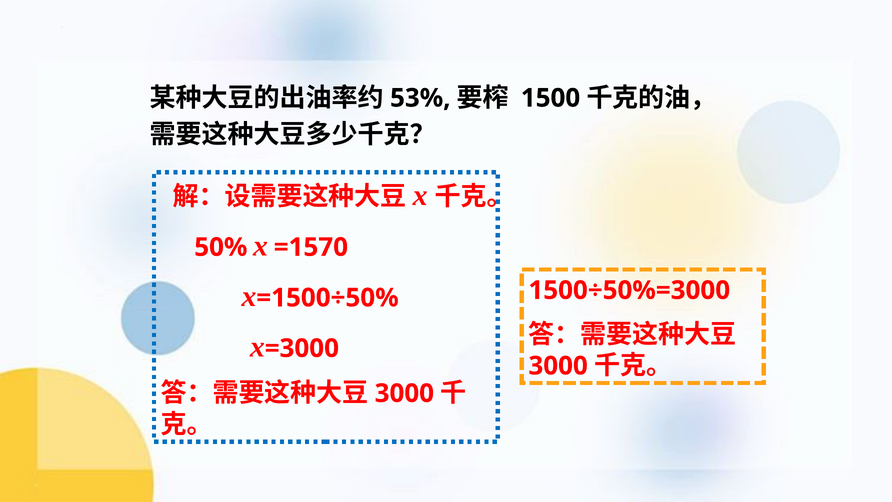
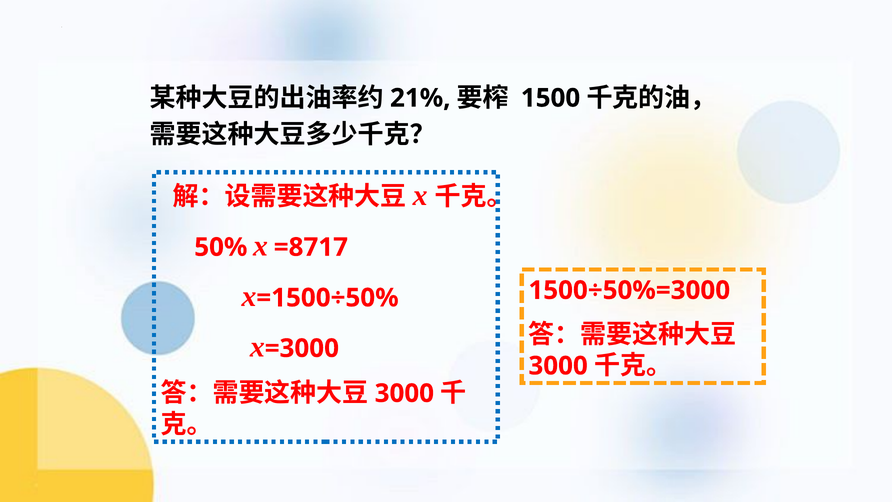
53%: 53% -> 21%
=1570: =1570 -> =8717
